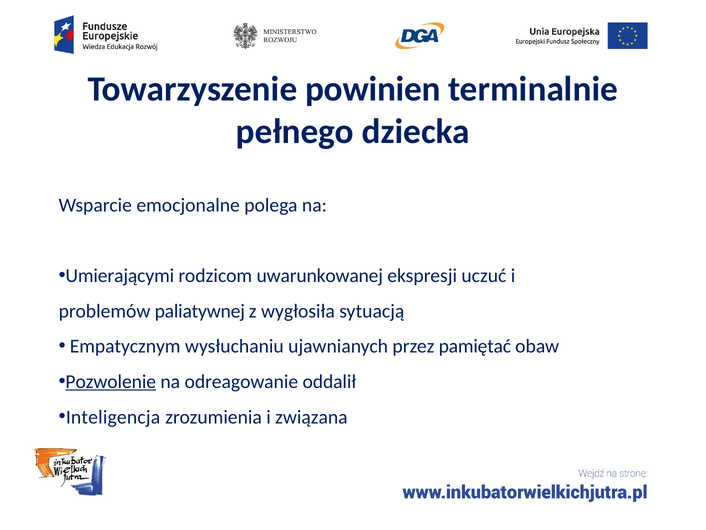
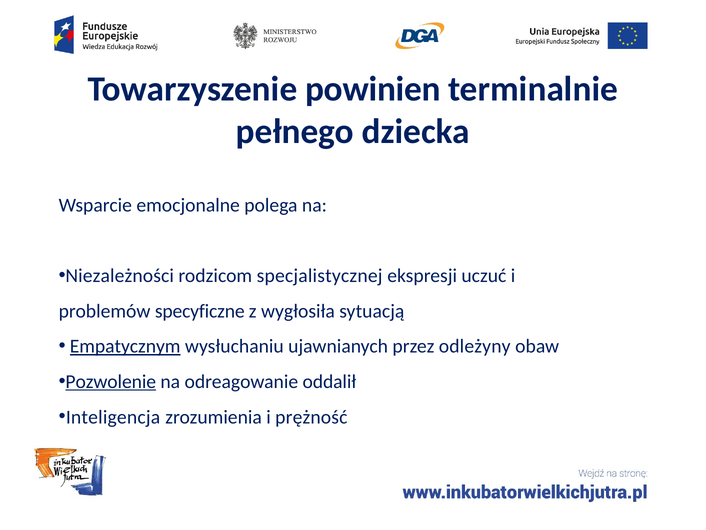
Umierającymi: Umierającymi -> Niezależności
uwarunkowanej: uwarunkowanej -> specjalistycznej
paliatywnej: paliatywnej -> specyficzne
Empatycznym underline: none -> present
pamiętać: pamiętać -> odleżyny
związana: związana -> prężność
